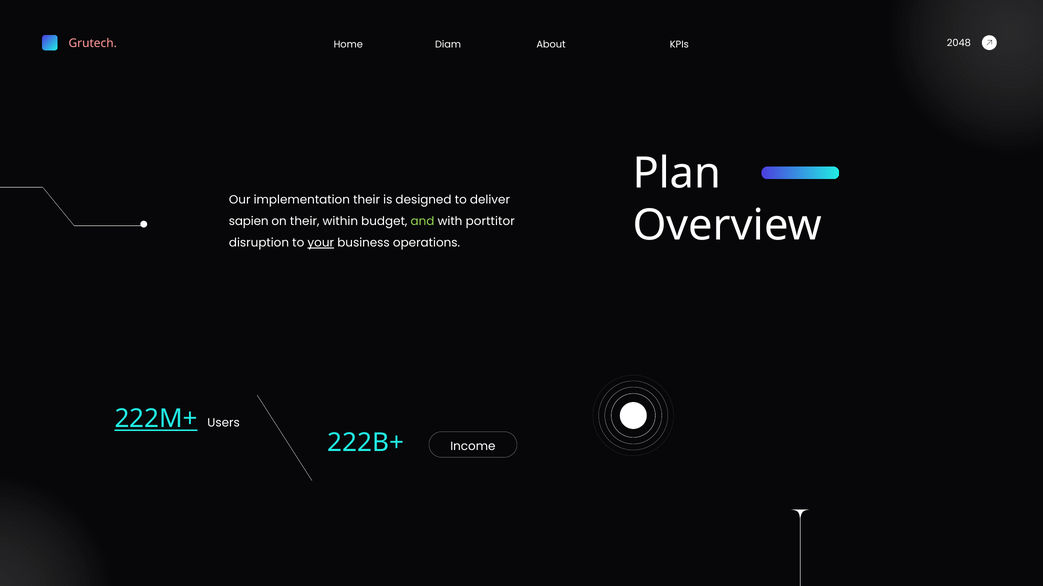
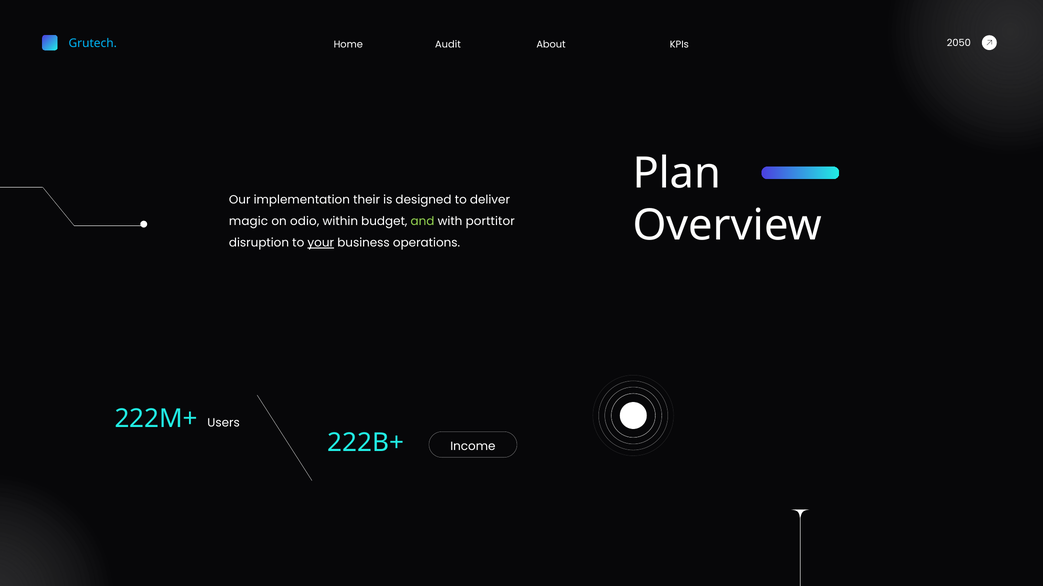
Grutech colour: pink -> light blue
Diam: Diam -> Audit
2048: 2048 -> 2050
sapien: sapien -> magic
on their: their -> odio
222M+ underline: present -> none
